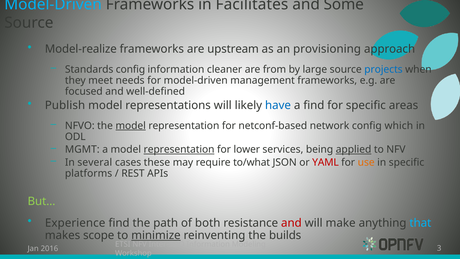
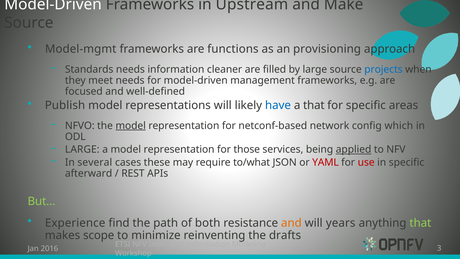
Model-Driven at (53, 5) colour: light blue -> white
Facilitates: Facilitates -> Upstream
Some: Some -> Make
Model-realize: Model-realize -> Model-mgmt
upstream: upstream -> functions
Standards config: config -> needs
from: from -> filled
a find: find -> that
MGMT at (82, 149): MGMT -> LARGE
representation at (179, 149) underline: present -> none
lower: lower -> those
use colour: orange -> red
platforms: platforms -> afterward
and at (291, 223) colour: red -> orange
make: make -> years
that at (420, 223) colour: light blue -> light green
minimize underline: present -> none
builds: builds -> drafts
